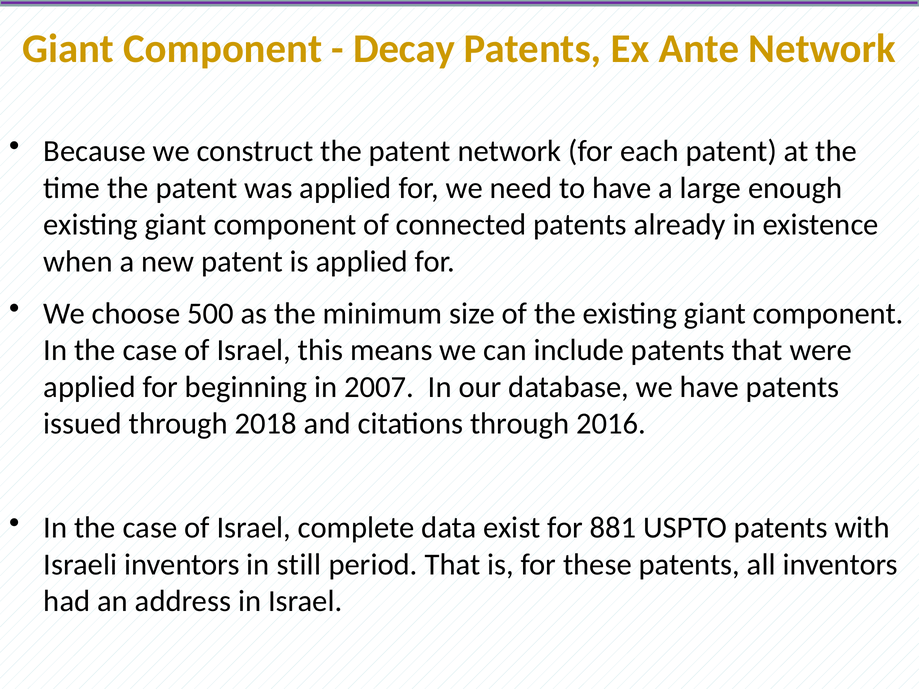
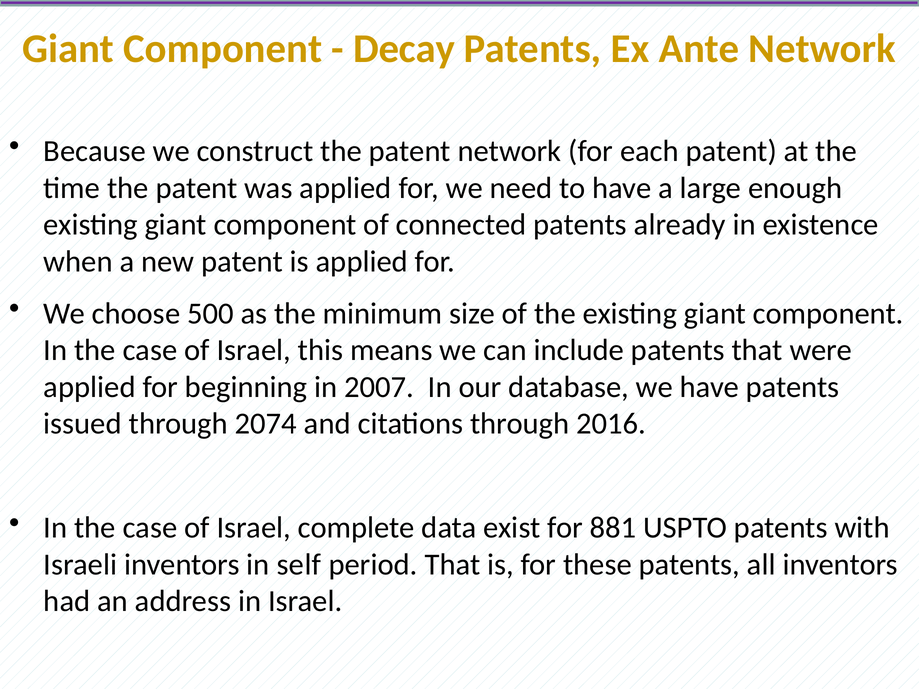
2018: 2018 -> 2074
still: still -> self
